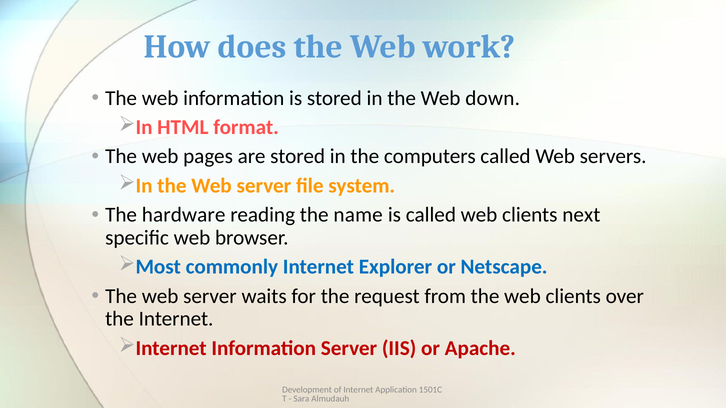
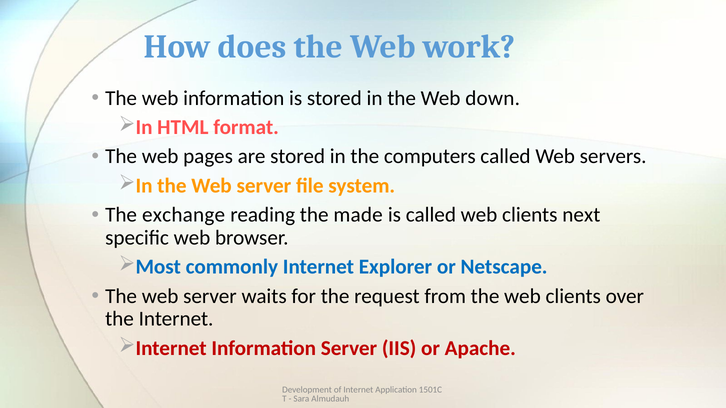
hardware: hardware -> exchange
name: name -> made
